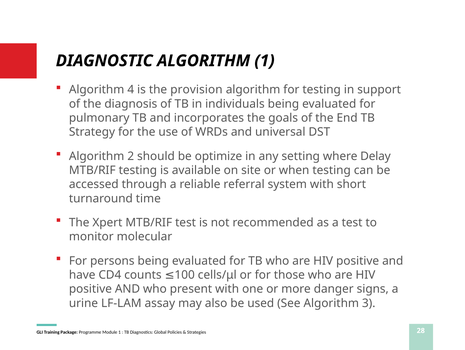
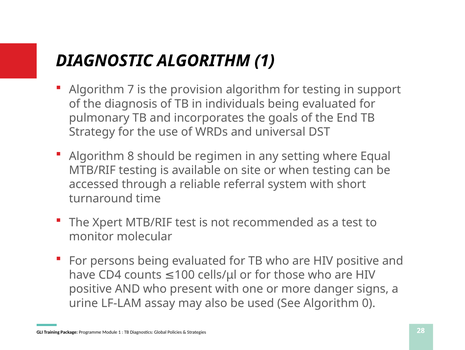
4: 4 -> 7
2: 2 -> 8
optimize: optimize -> regimen
Delay: Delay -> Equal
3: 3 -> 0
